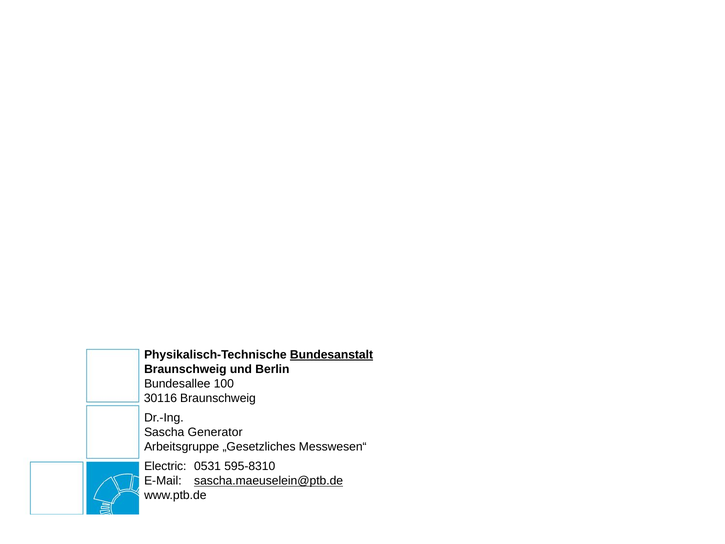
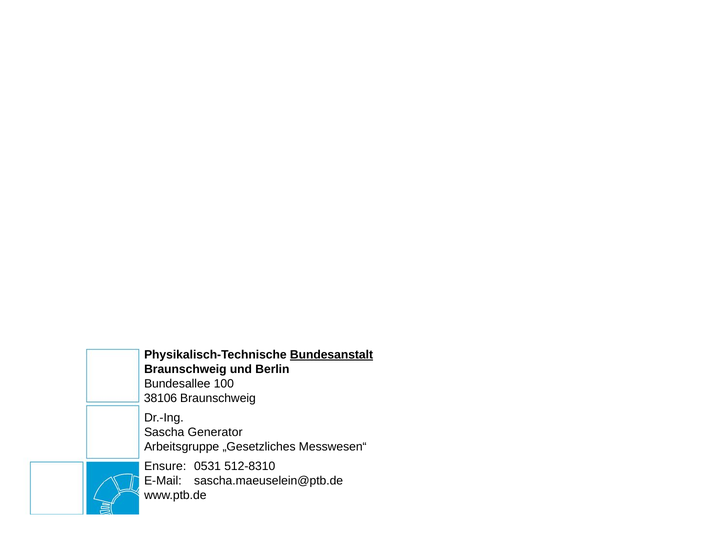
30116: 30116 -> 38106
Electric: Electric -> Ensure
595-8310: 595-8310 -> 512-8310
sascha.maeuselein@ptb.de underline: present -> none
